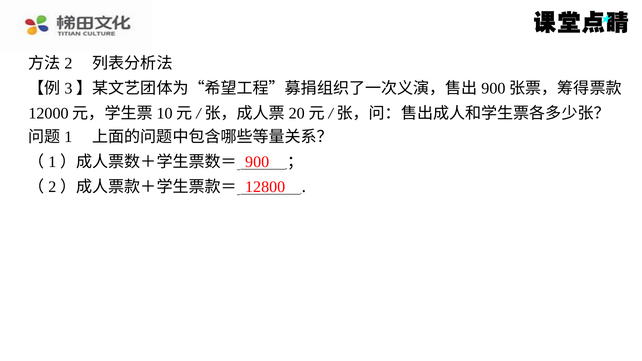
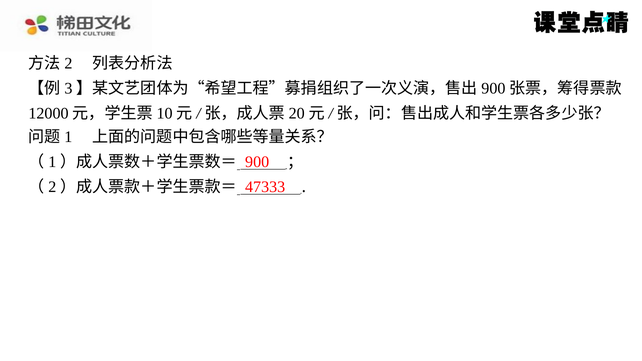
12800: 12800 -> 47333
